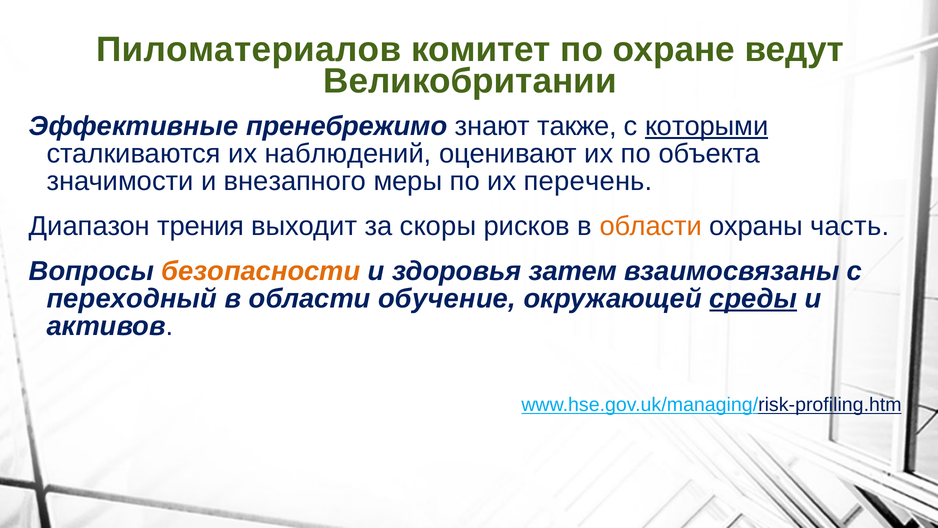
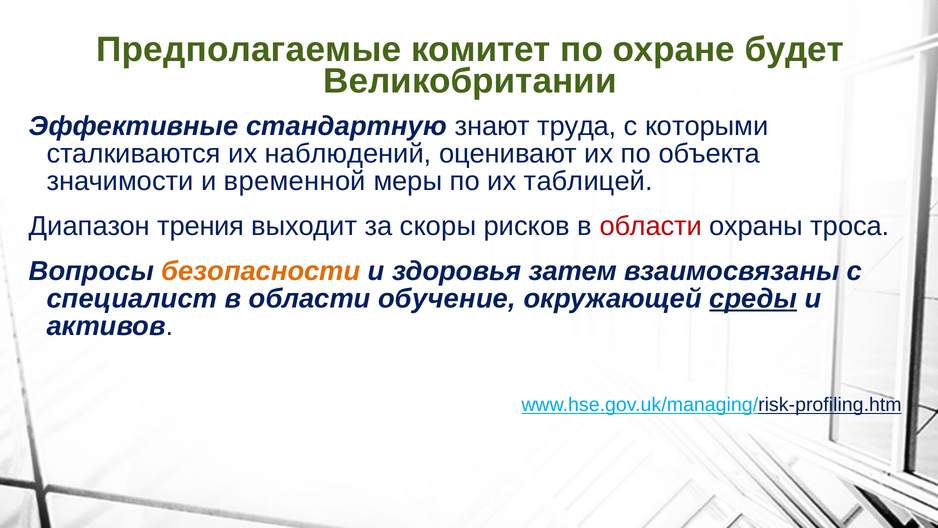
Пиломатериалов: Пиломатериалов -> Предполагаемые
ведут: ведут -> будет
пренебрежимо: пренебрежимо -> стандартную
также: также -> труда
которыми underline: present -> none
внезапного: внезапного -> временной
перечень: перечень -> таблицей
области at (651, 226) colour: orange -> red
часть: часть -> троса
переходный: переходный -> специалист
